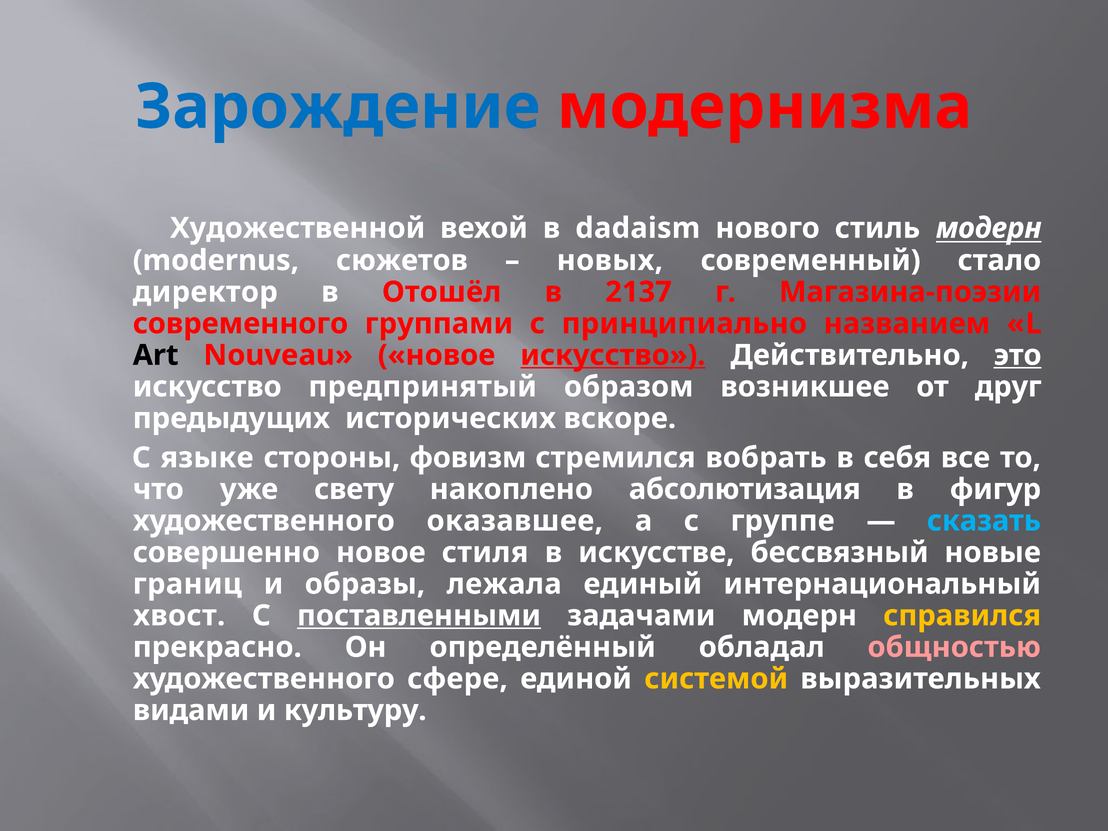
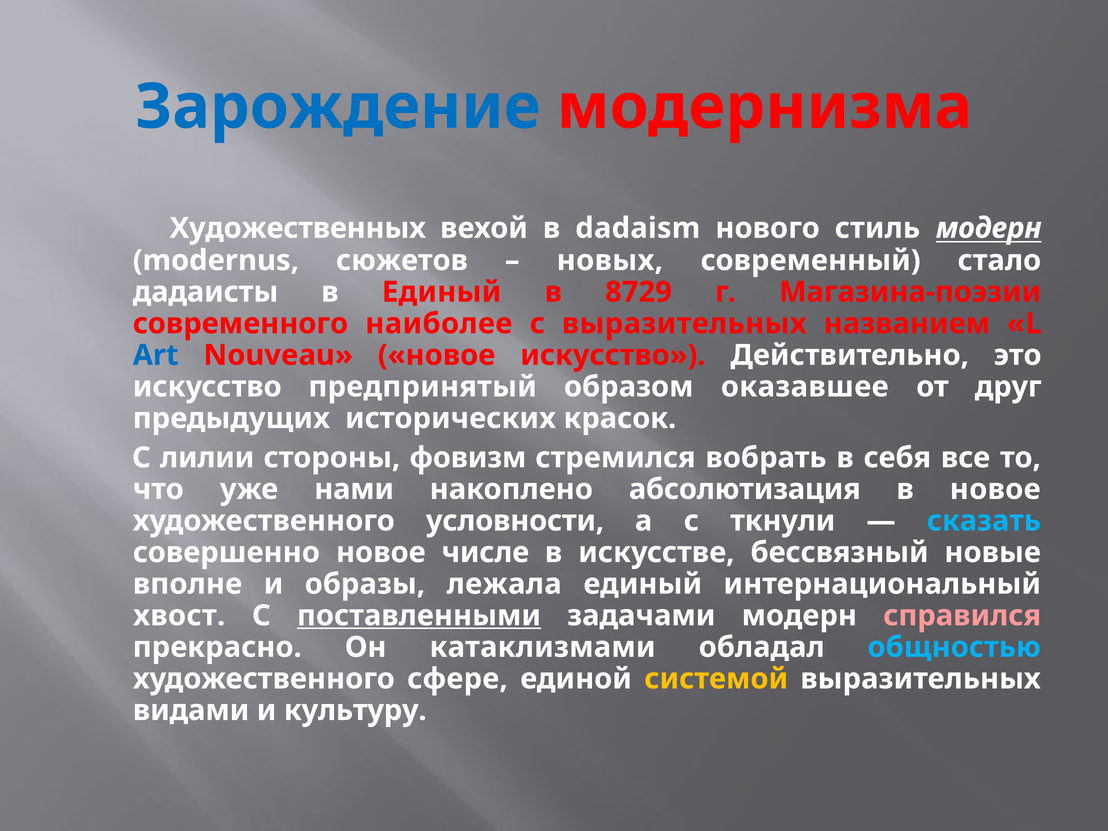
Художественной: Художественной -> Художественных
директор: директор -> дадаисты
в Отошёл: Отошёл -> Единый
2137: 2137 -> 8729
группами: группами -> наиболее
с принципиально: принципиально -> выразительных
Art colour: black -> blue
искусство at (613, 355) underline: present -> none
это underline: present -> none
возникшее: возникшее -> оказавшее
вскоре: вскоре -> красок
языке: языке -> лилии
свету: свету -> нами
в фигур: фигур -> новое
оказавшее: оказавшее -> условности
группе: группе -> ткнули
стиля: стиля -> числе
границ: границ -> вполне
справился colour: yellow -> pink
определённый: определённый -> катаклизмами
общностью colour: pink -> light blue
